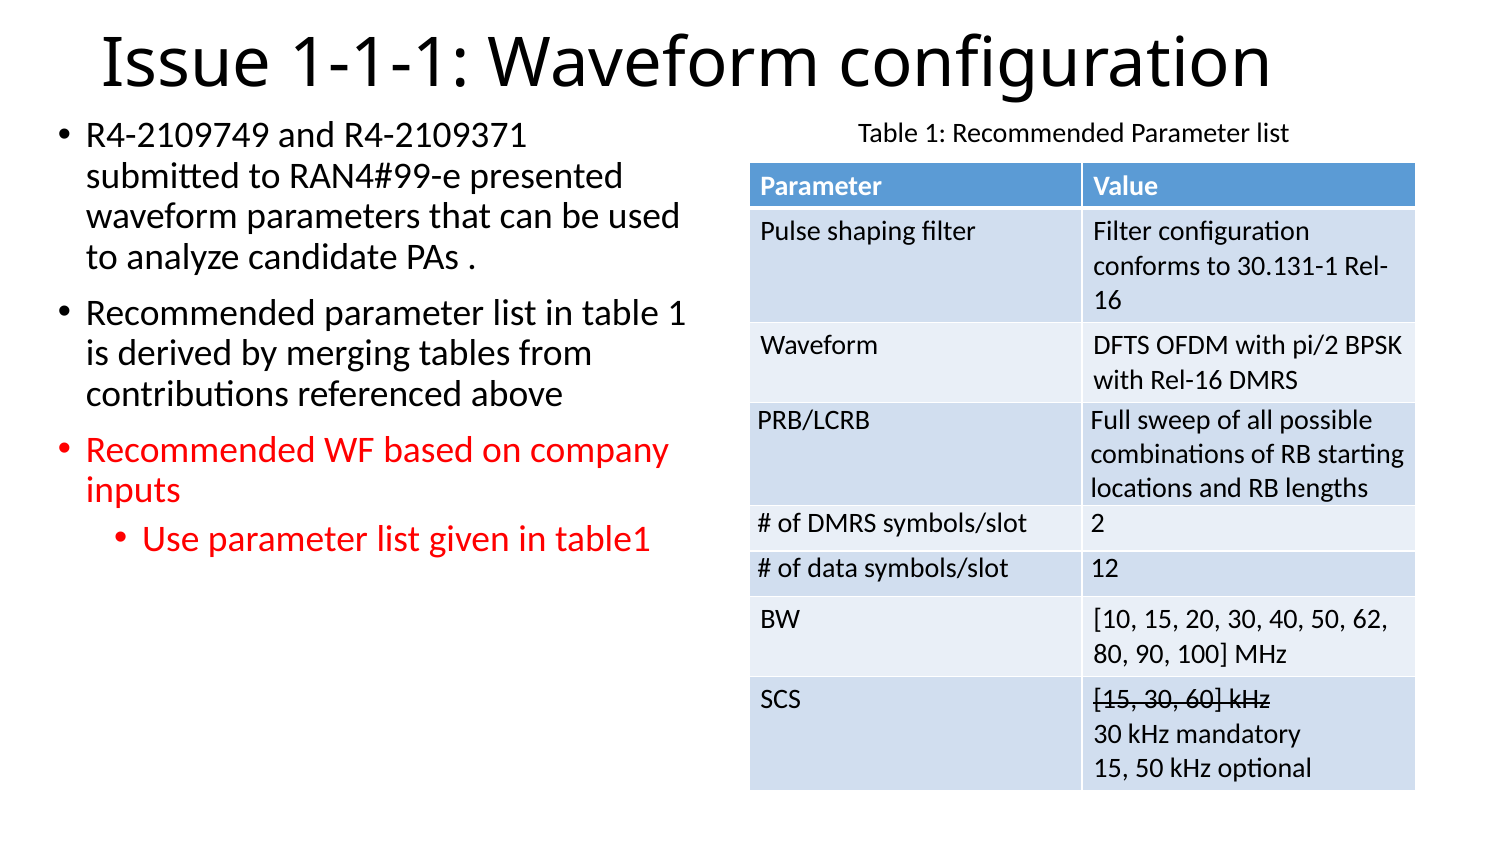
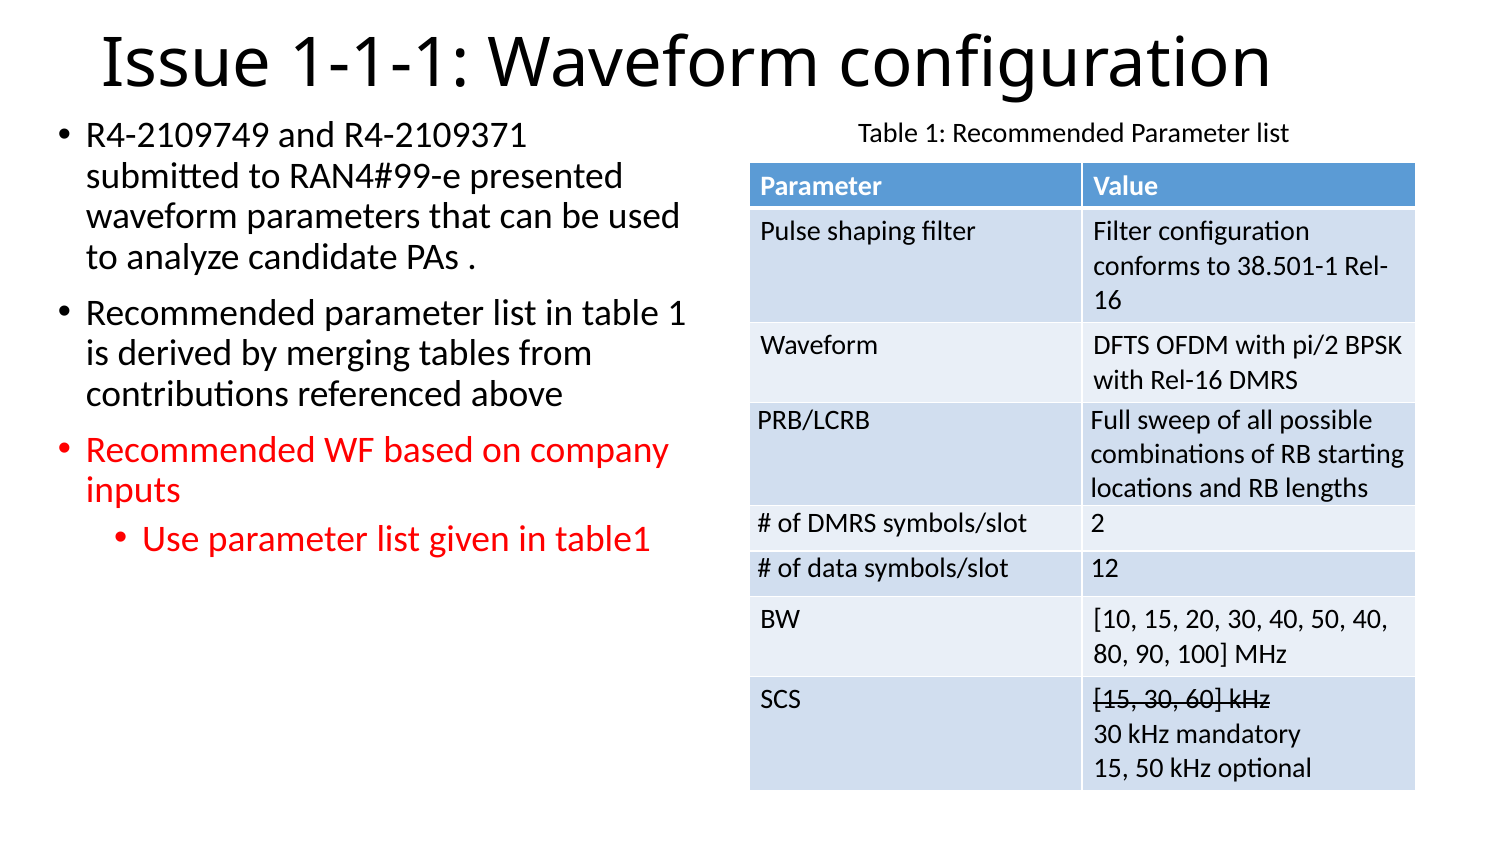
30.131-1: 30.131-1 -> 38.501-1
50 62: 62 -> 40
